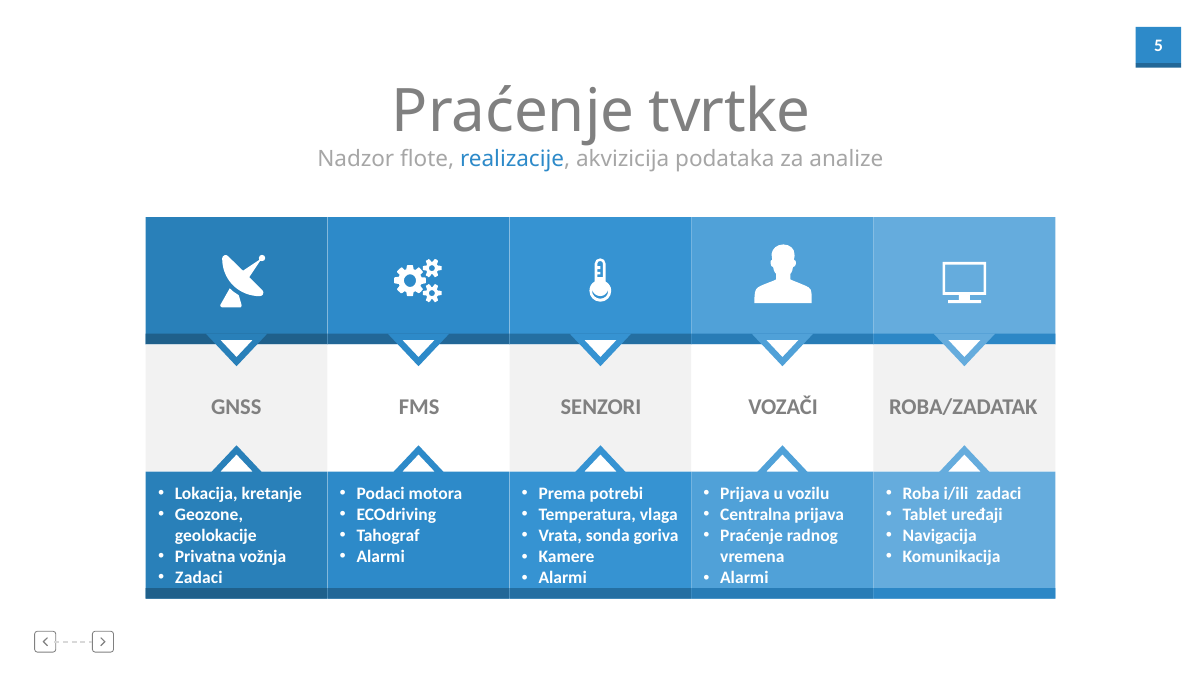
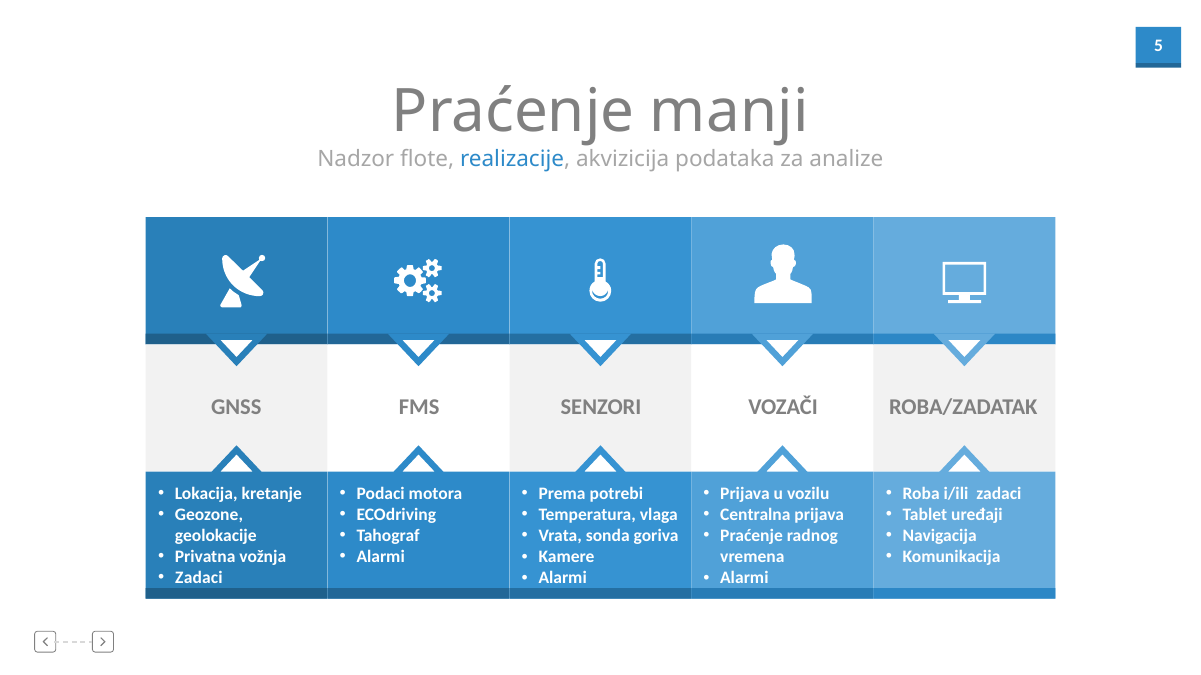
tvrtke: tvrtke -> manji
